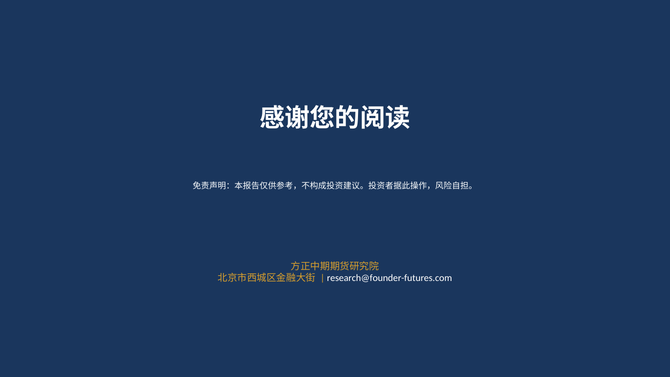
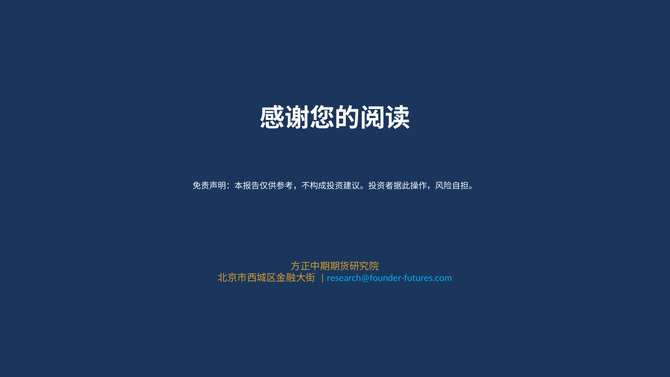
research@founder-futures.com colour: white -> light blue
